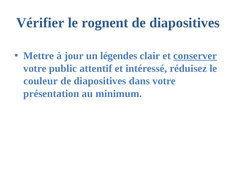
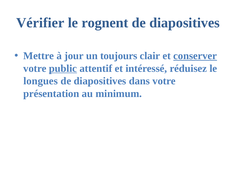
légendes: légendes -> toujours
public underline: none -> present
couleur: couleur -> longues
